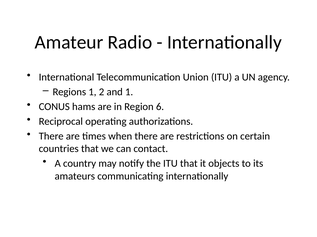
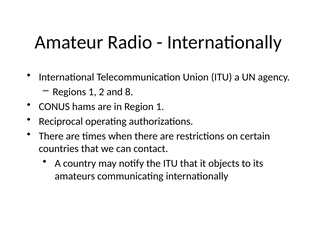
and 1: 1 -> 8
Region 6: 6 -> 1
